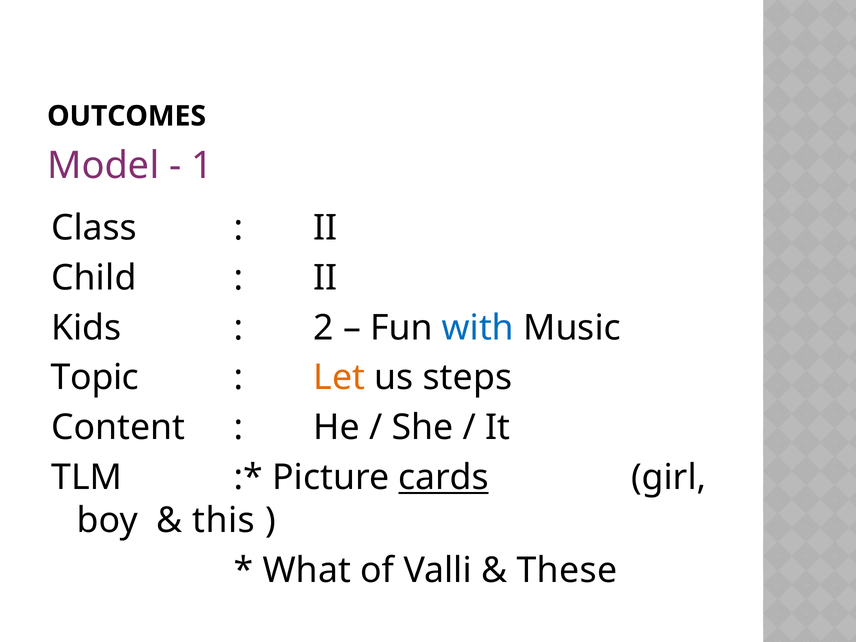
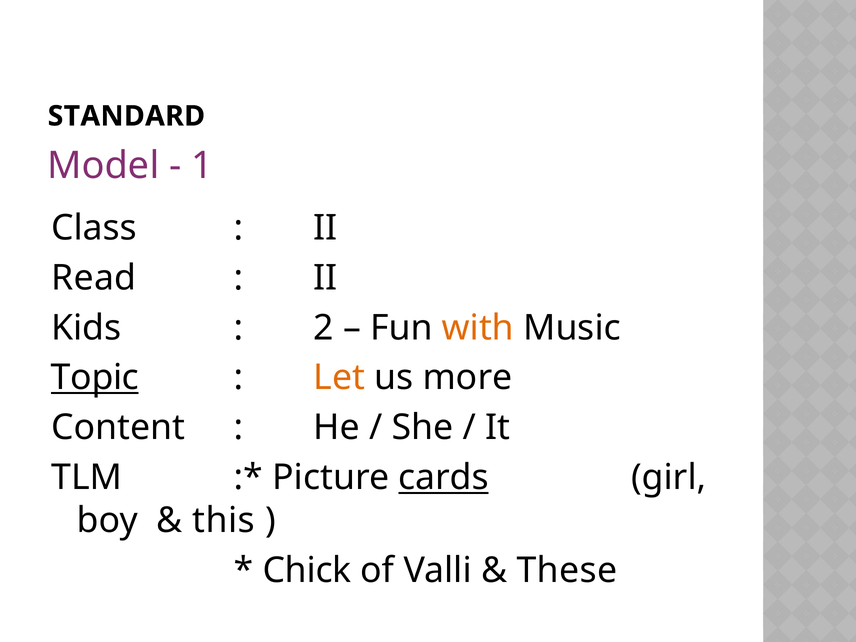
OUTCOMES: OUTCOMES -> STANDARD
Child: Child -> Read
with colour: blue -> orange
Topic underline: none -> present
steps: steps -> more
What: What -> Chick
